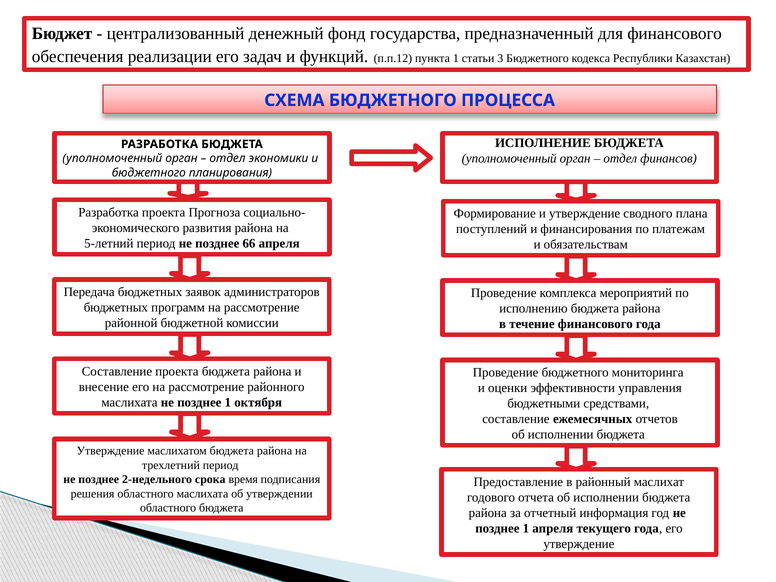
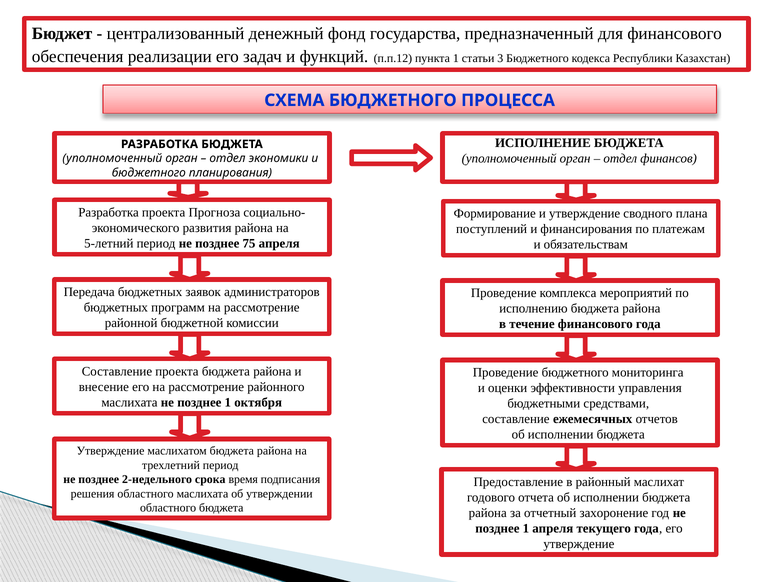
66: 66 -> 75
информация: информация -> захоронение
